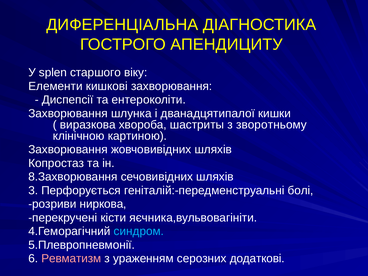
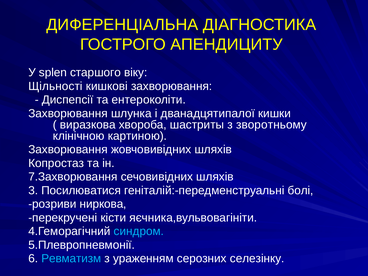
Елементи: Елементи -> Щільності
8.Захворювання: 8.Захворювання -> 7.Захворювання
Перфорується: Перфорується -> Посилюватися
Ревматизм colour: pink -> light blue
додаткові: додаткові -> селезінку
